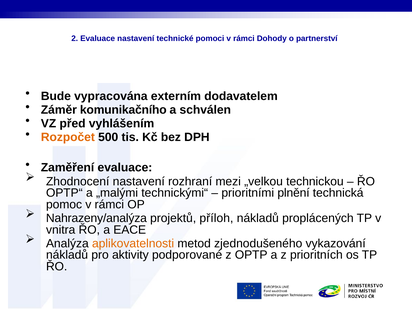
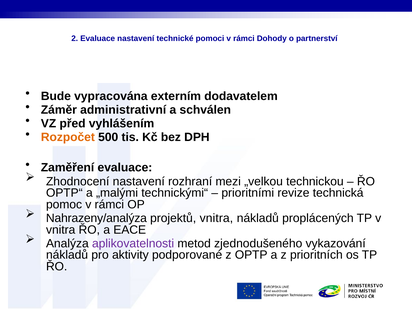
komunikačního: komunikačního -> administrativní
plnění: plnění -> revize
projektů příloh: příloh -> vnitra
aplikovatelnosti colour: orange -> purple
